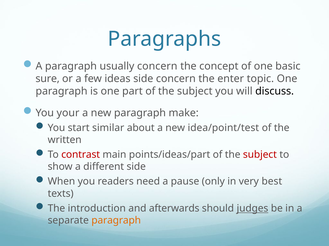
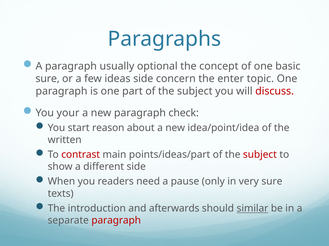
usually concern: concern -> optional
discuss colour: black -> red
make: make -> check
similar: similar -> reason
idea/point/test: idea/point/test -> idea/point/idea
very best: best -> sure
judges: judges -> similar
paragraph at (116, 221) colour: orange -> red
